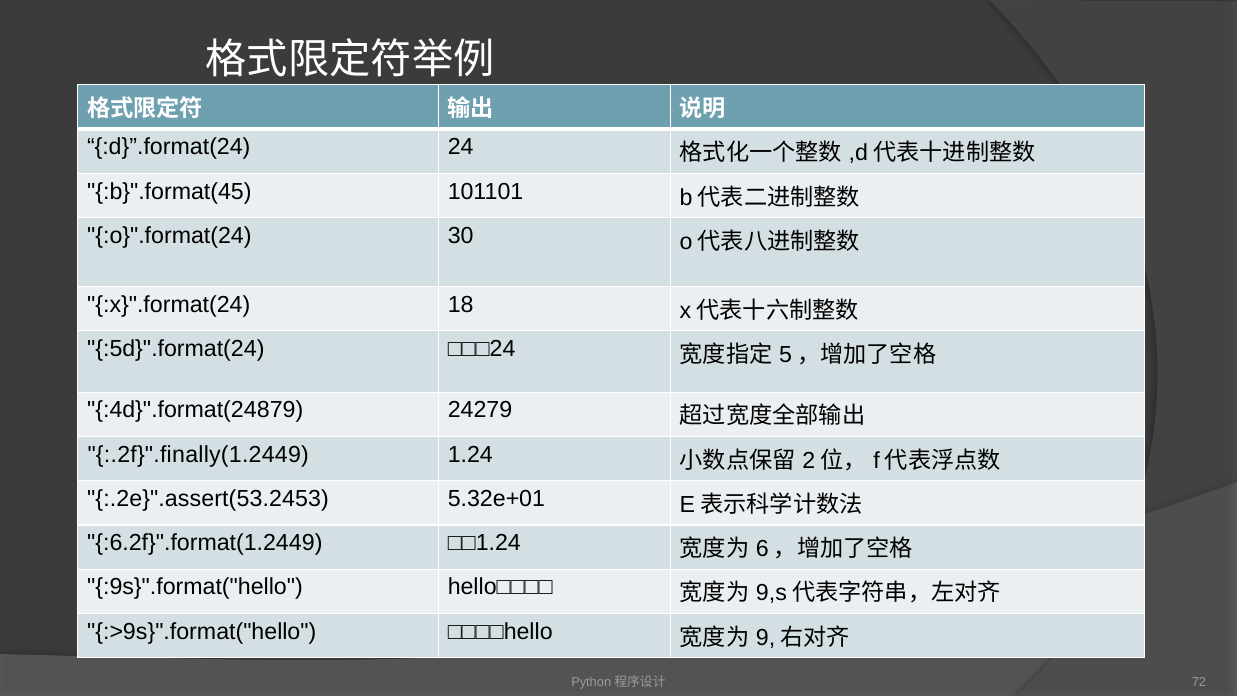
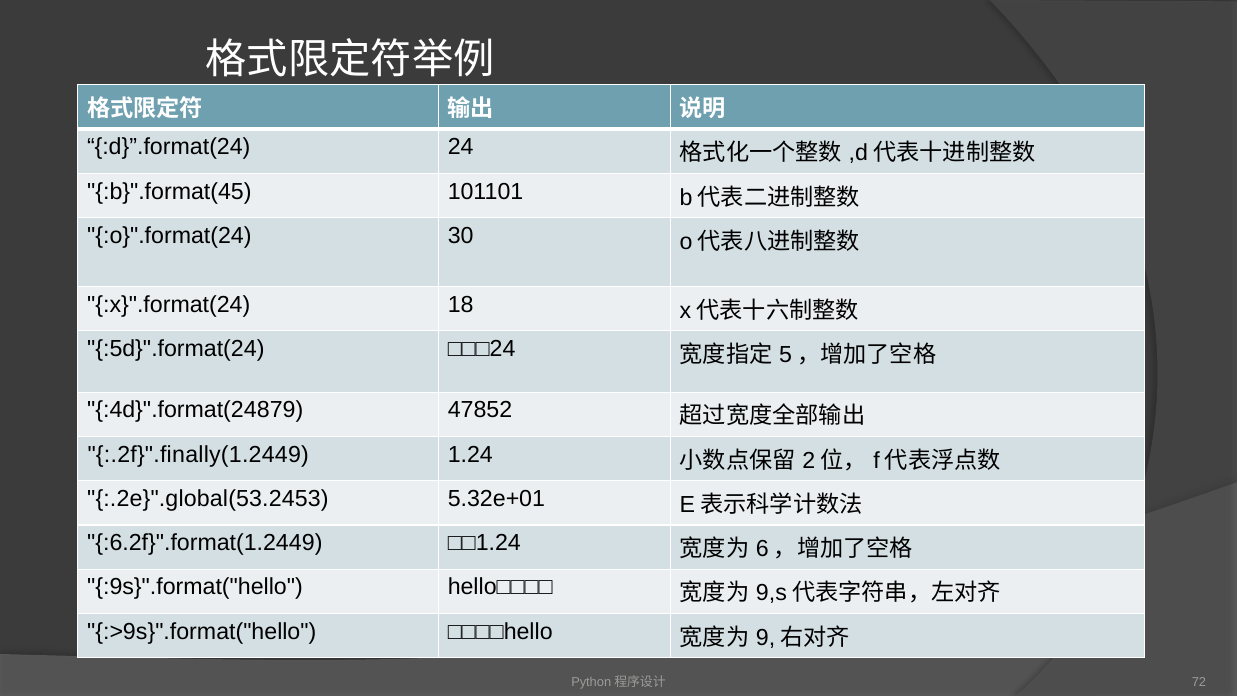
24279: 24279 -> 47852
:.2e}".assert(53.2453: :.2e}".assert(53.2453 -> :.2e}".global(53.2453
